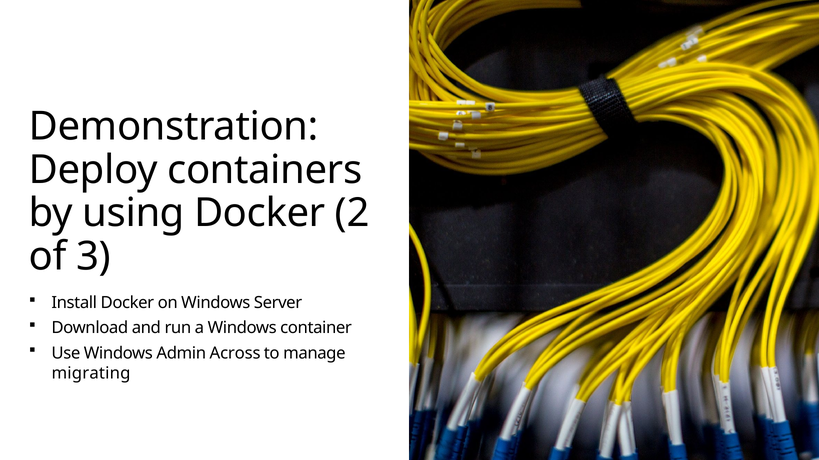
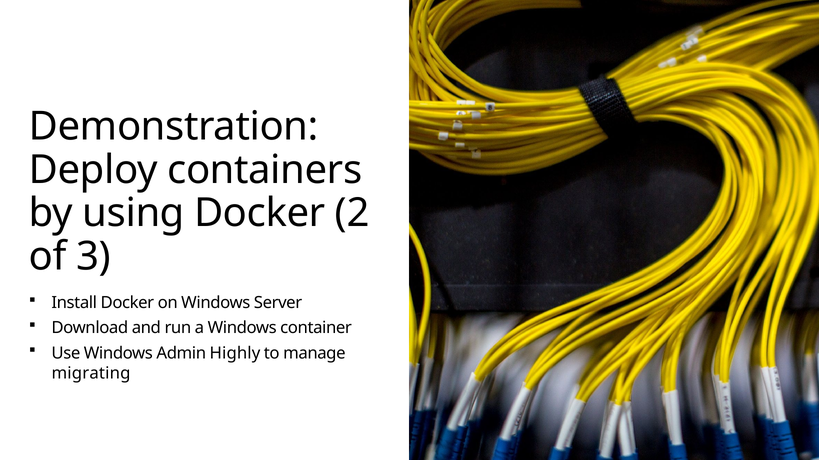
Across: Across -> Highly
